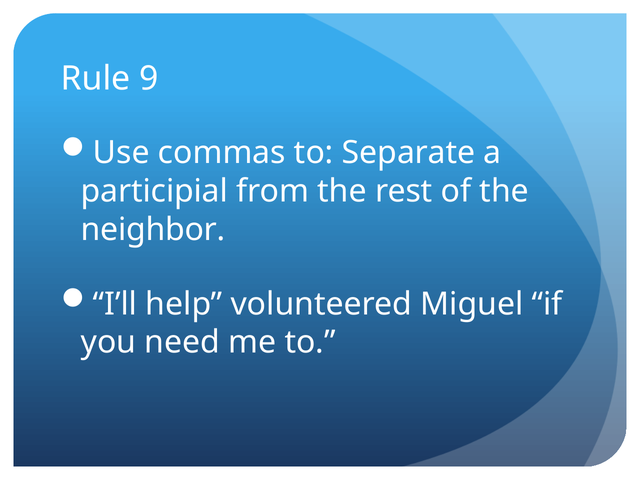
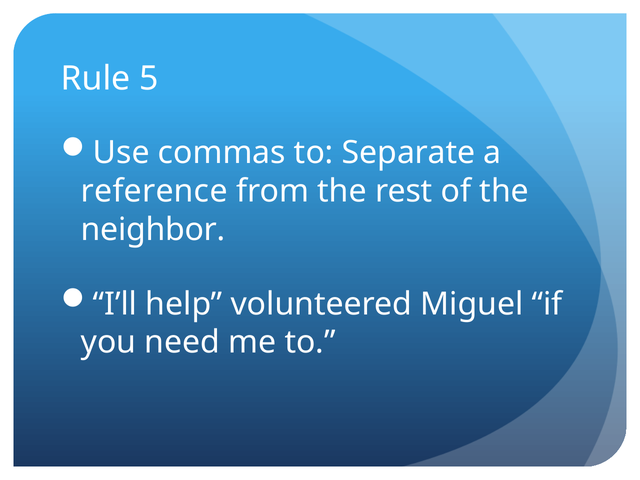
9: 9 -> 5
participial: participial -> reference
